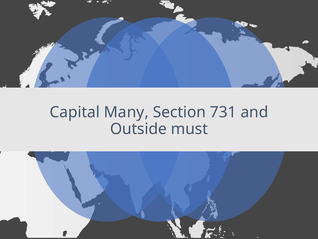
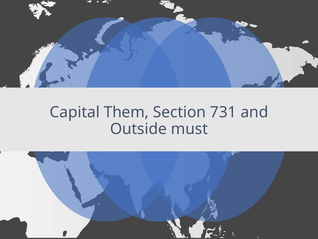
Many: Many -> Them
